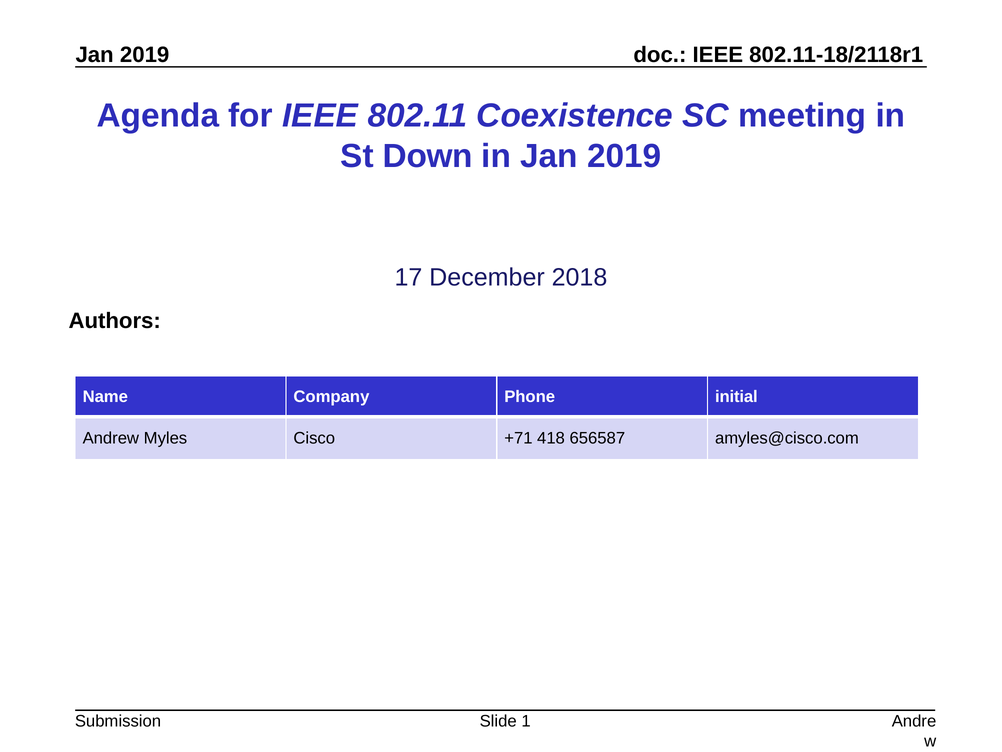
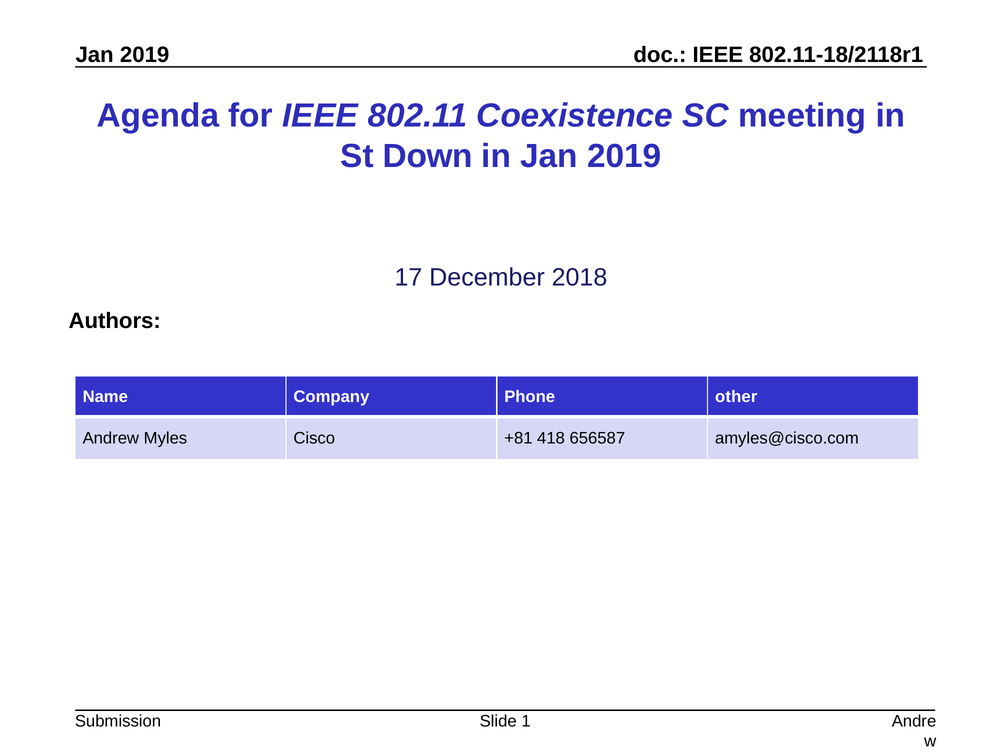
initial: initial -> other
+71: +71 -> +81
